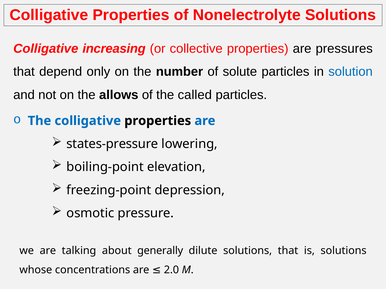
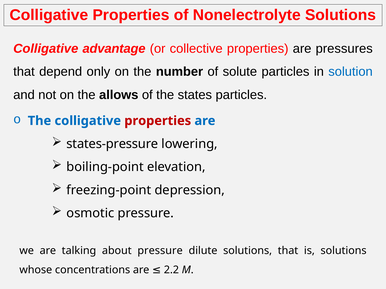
increasing: increasing -> advantage
called: called -> states
properties at (158, 121) colour: black -> red
about generally: generally -> pressure
2.0: 2.0 -> 2.2
